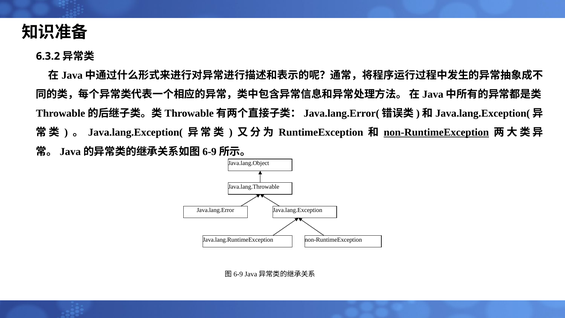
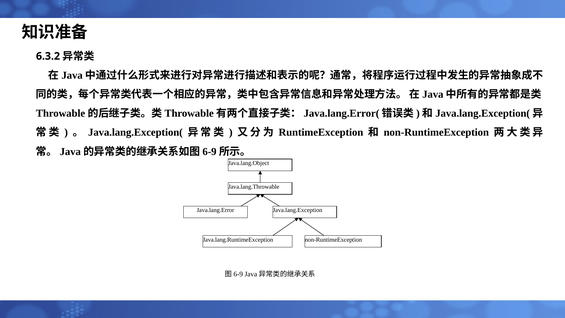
non-RuntimeException at (436, 132) underline: present -> none
